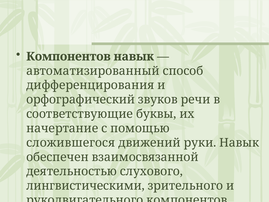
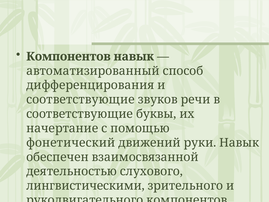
орфографический at (81, 99): орфографический -> соответствующие
сложившегося: сложившегося -> фонетический
